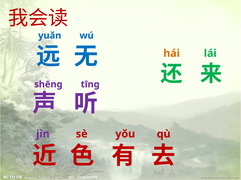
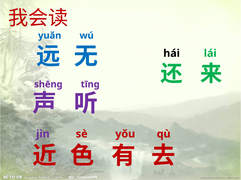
hái colour: orange -> black
